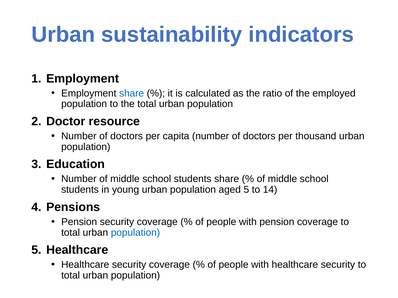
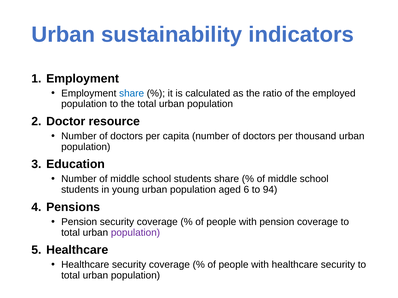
aged 5: 5 -> 6
14: 14 -> 94
population at (135, 233) colour: blue -> purple
